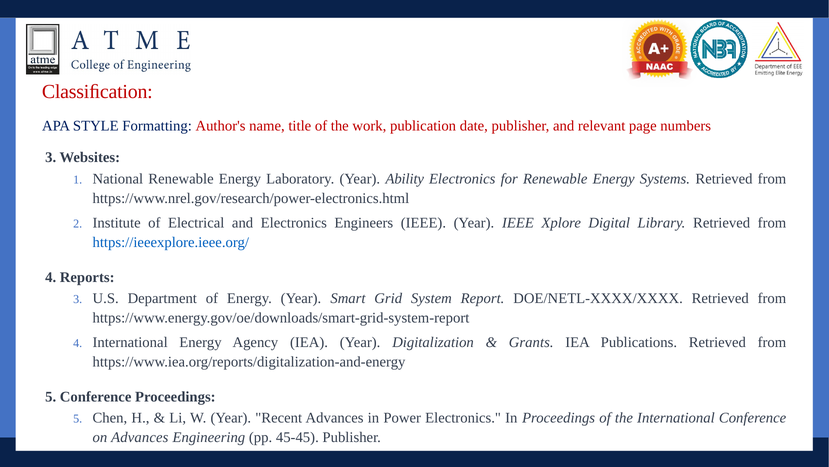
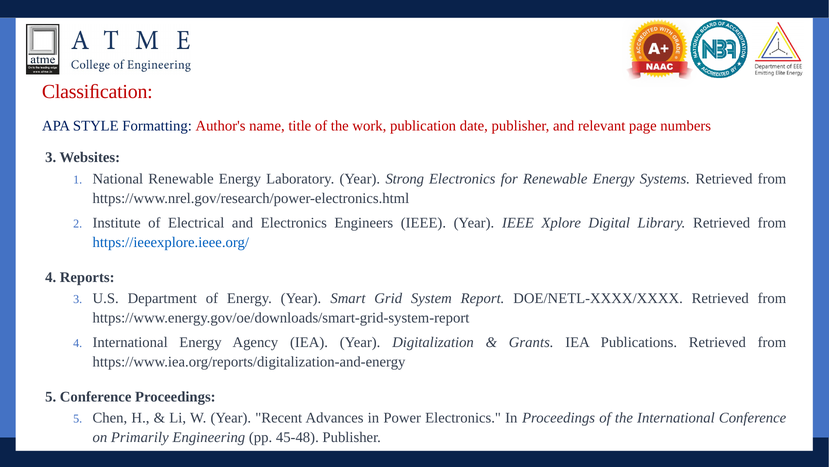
Ability: Ability -> Strong
on Advances: Advances -> Primarily
45-45: 45-45 -> 45-48
